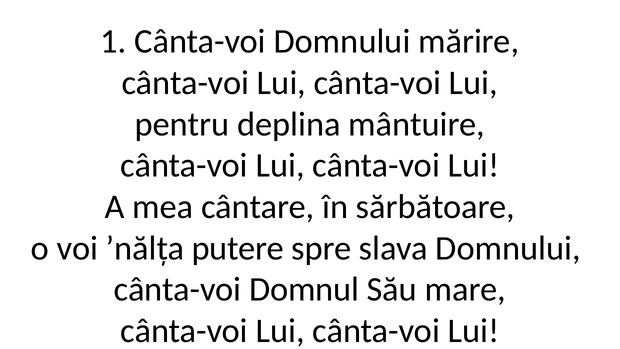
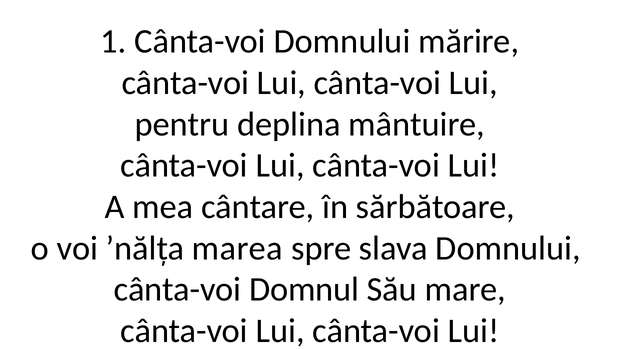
putere: putere -> marea
